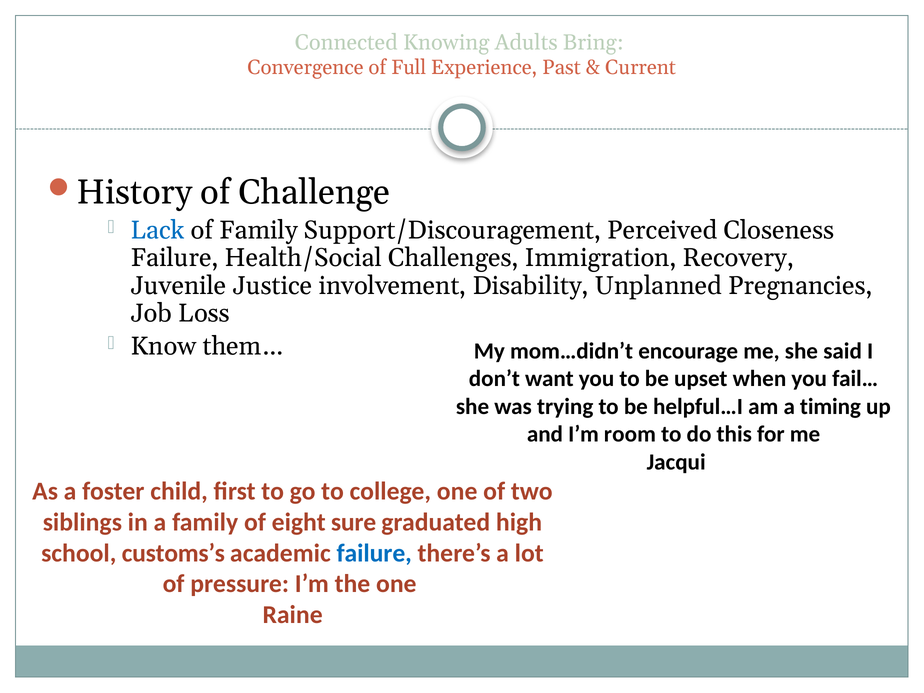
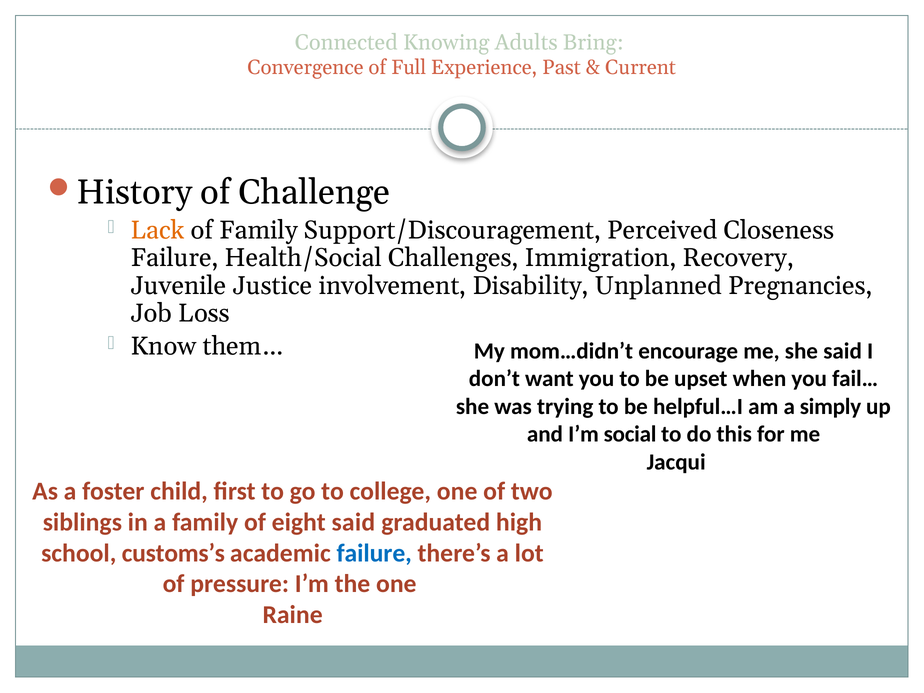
Lack colour: blue -> orange
timing: timing -> simply
room: room -> social
eight sure: sure -> said
